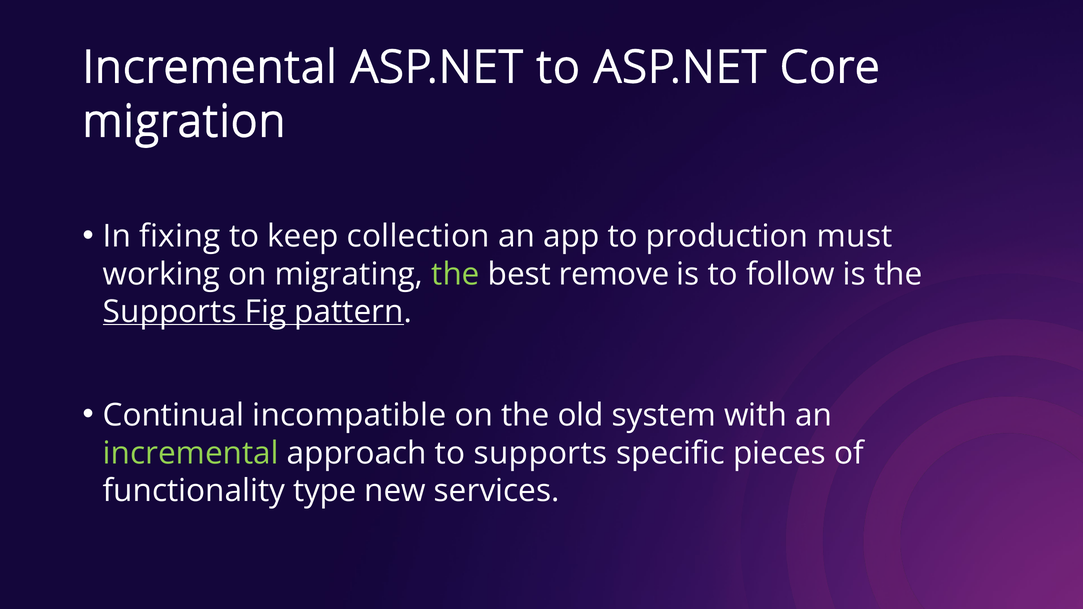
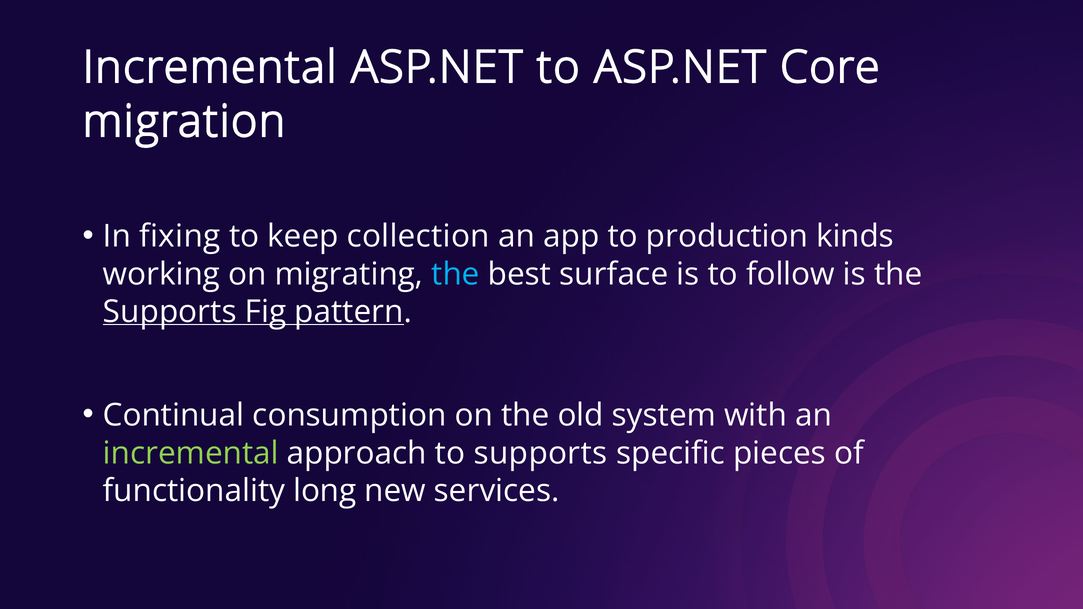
must: must -> kinds
the at (455, 274) colour: light green -> light blue
remove: remove -> surface
incompatible: incompatible -> consumption
type: type -> long
